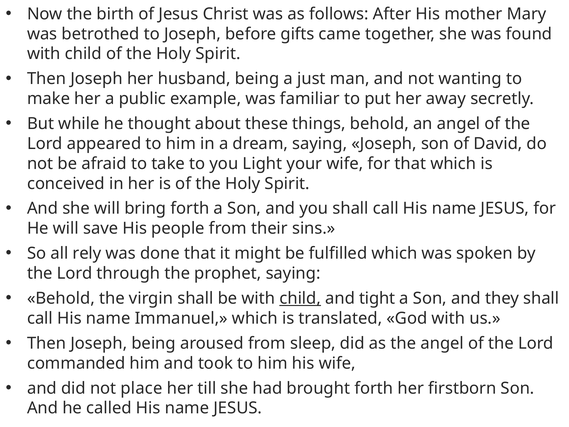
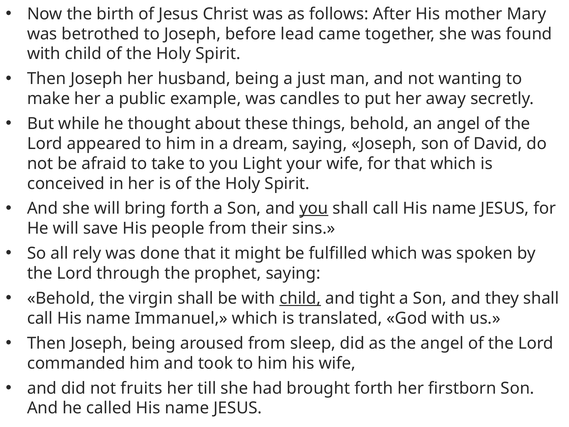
gifts: gifts -> lead
familiar: familiar -> candles
you at (314, 208) underline: none -> present
place: place -> fruits
